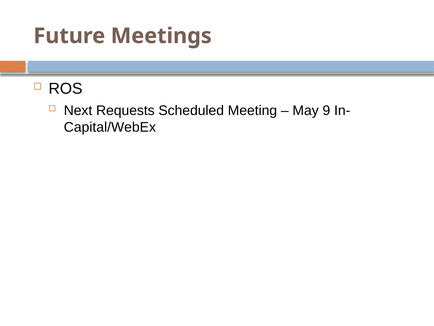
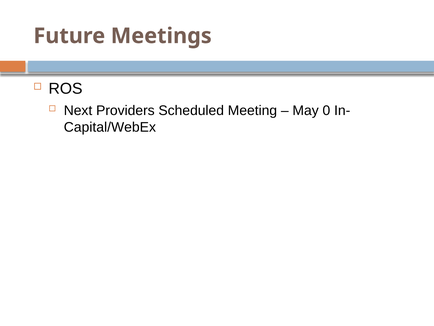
Requests: Requests -> Providers
9: 9 -> 0
